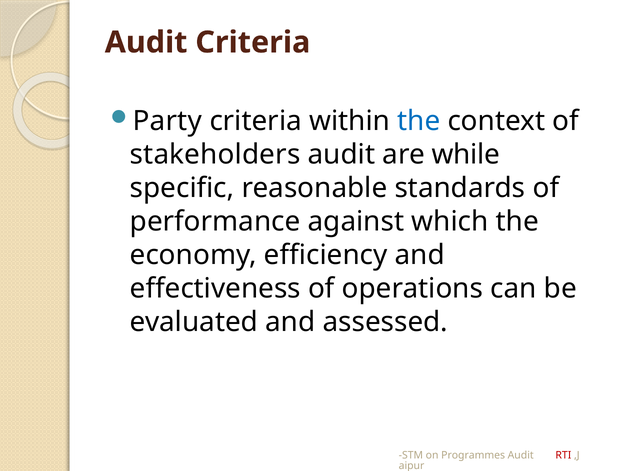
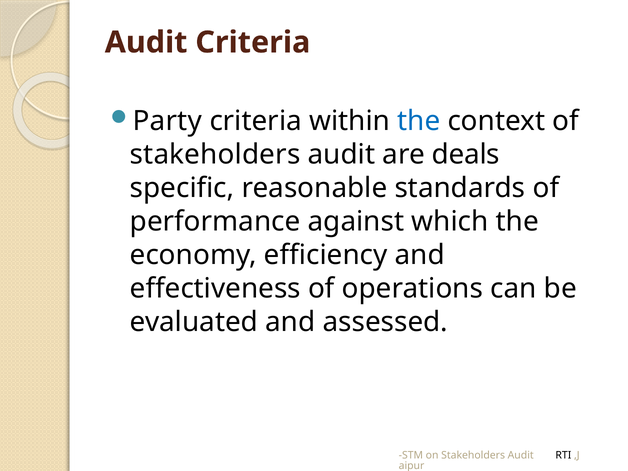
while: while -> deals
on Programmes: Programmes -> Stakeholders
RTI colour: red -> black
